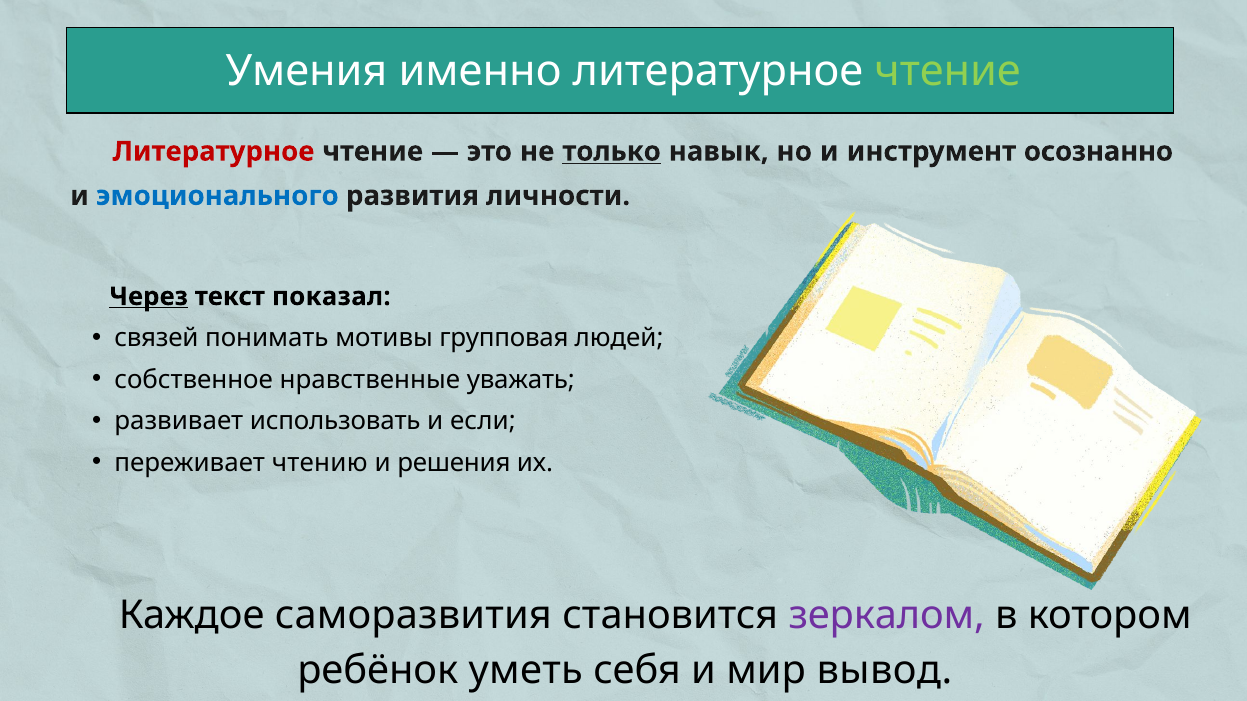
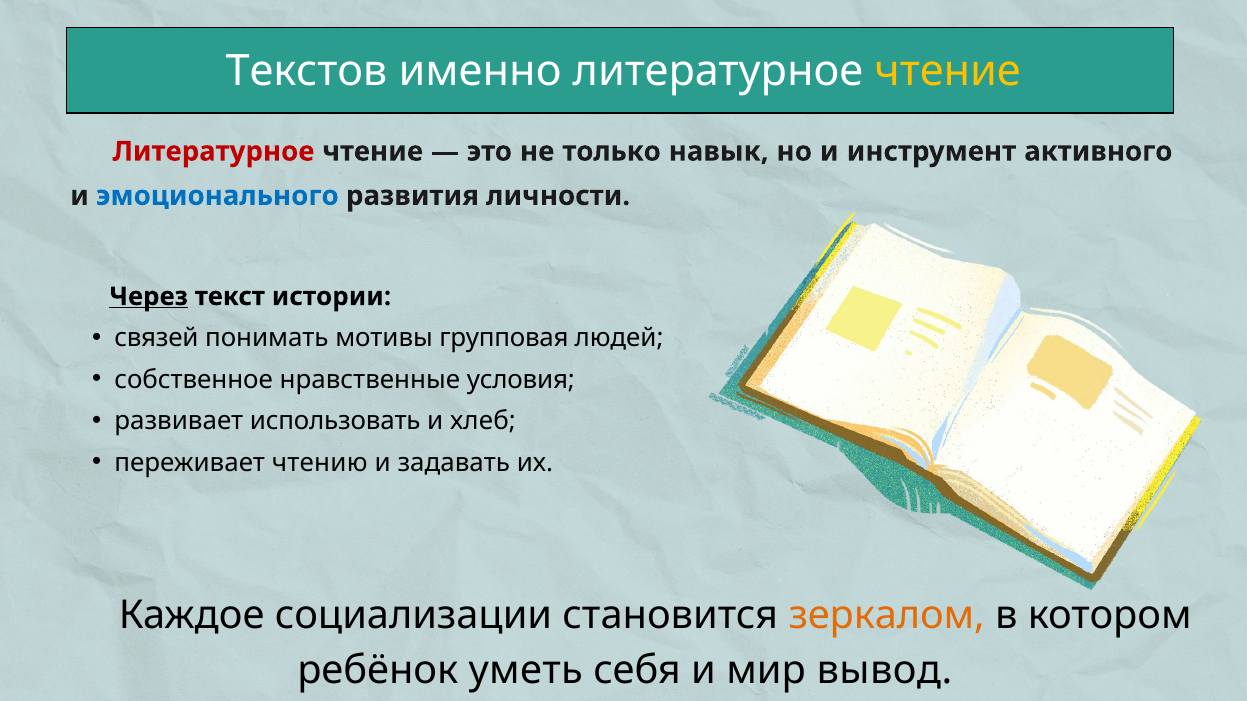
Умения: Умения -> Текстов
чтение at (948, 71) colour: light green -> yellow
только underline: present -> none
осознанно: осознанно -> активного
показал: показал -> истории
уважать: уважать -> условия
если: если -> хлеб
решения: решения -> задавать
саморазвития: саморазвития -> социализации
зеркалом colour: purple -> orange
